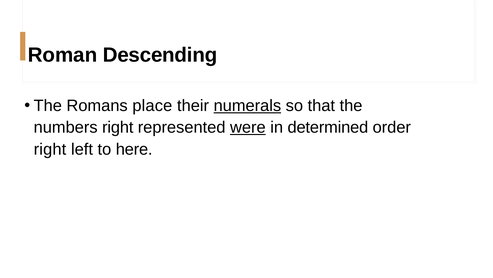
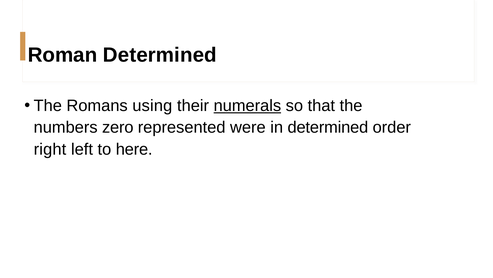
Roman Descending: Descending -> Determined
place: place -> using
numbers right: right -> zero
were underline: present -> none
